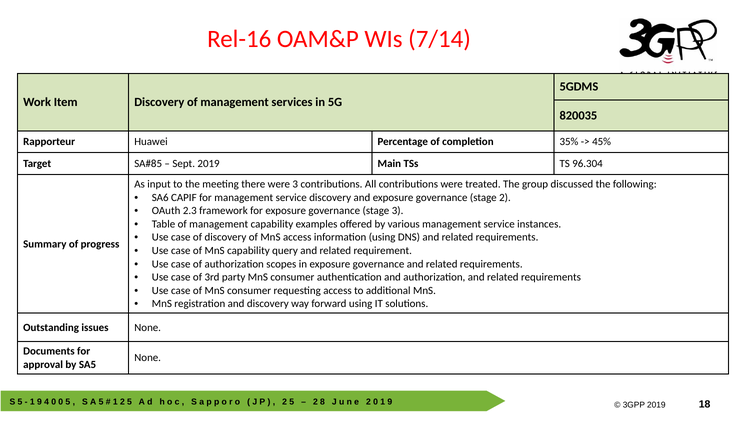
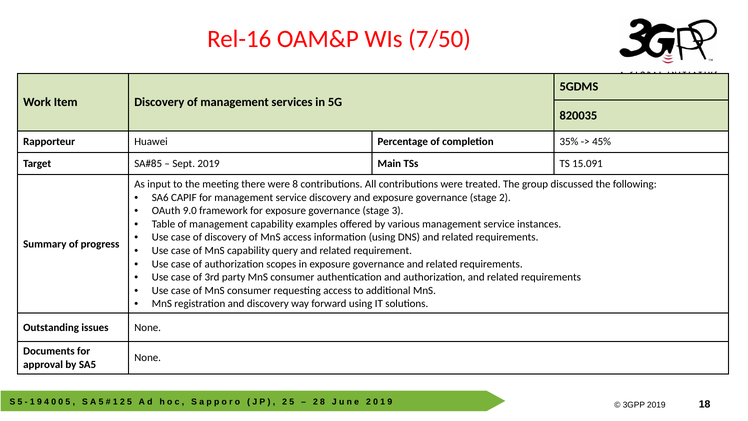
7/14: 7/14 -> 7/50
96.304: 96.304 -> 15.091
were 3: 3 -> 8
2.3: 2.3 -> 9.0
